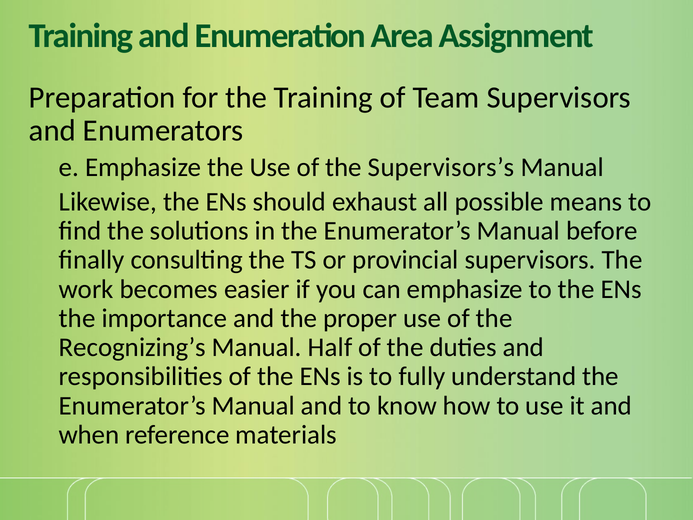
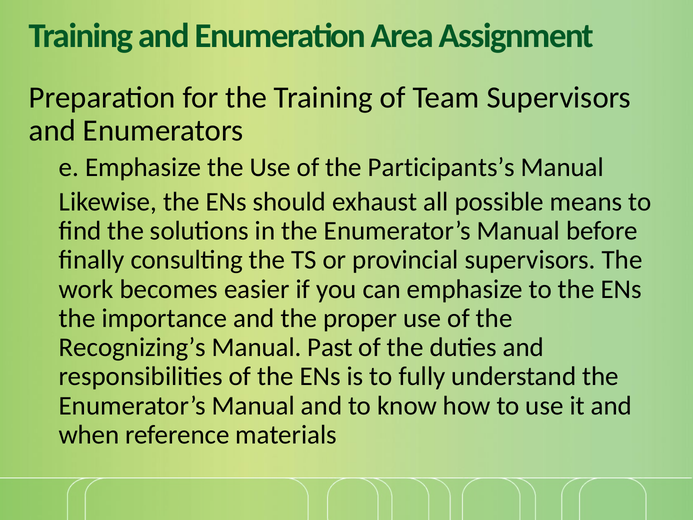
Supervisors’s: Supervisors’s -> Participants’s
Half: Half -> Past
